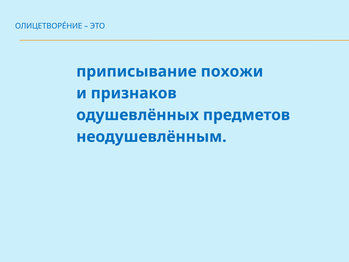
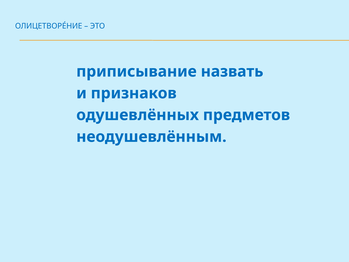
похожи: похожи -> назвать
